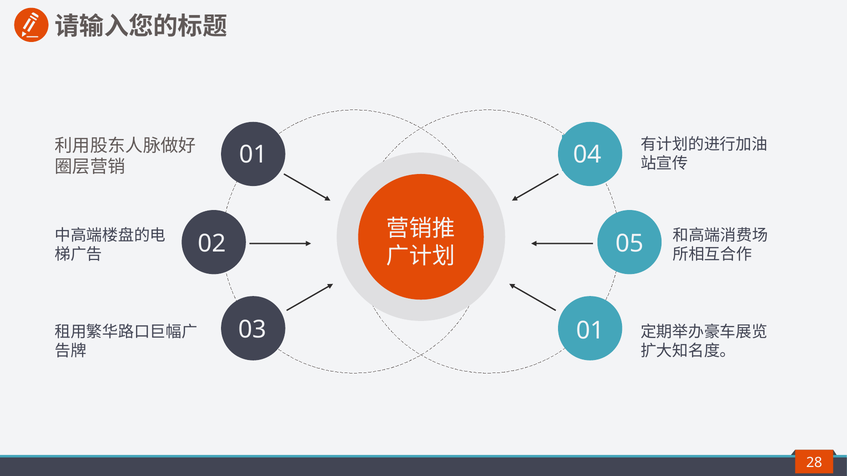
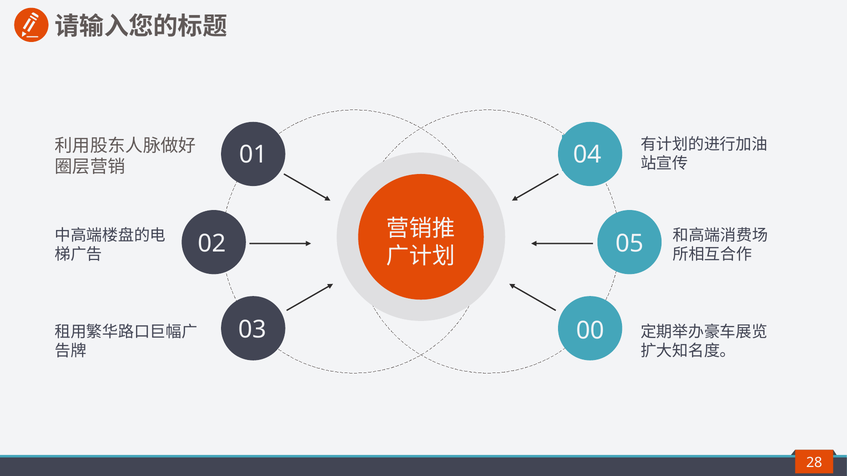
03 01: 01 -> 00
